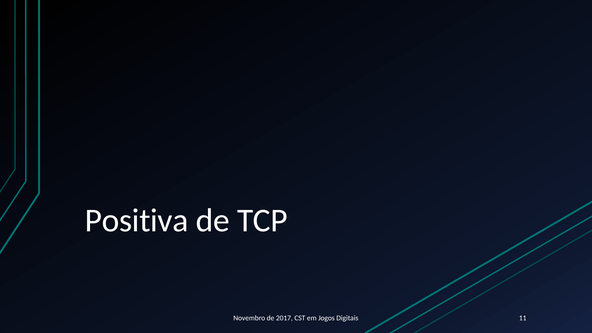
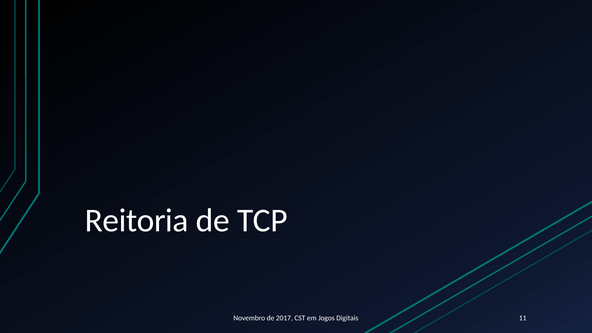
Positiva: Positiva -> Reitoria
